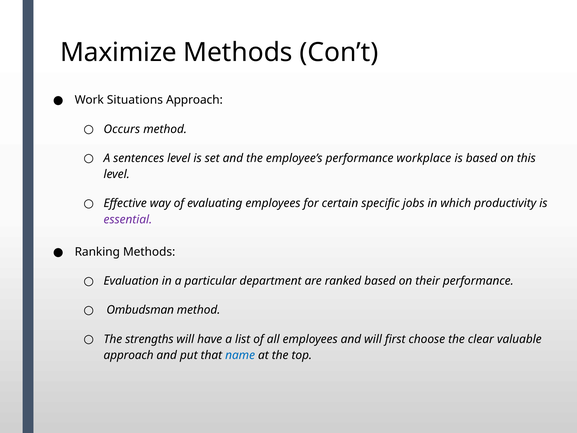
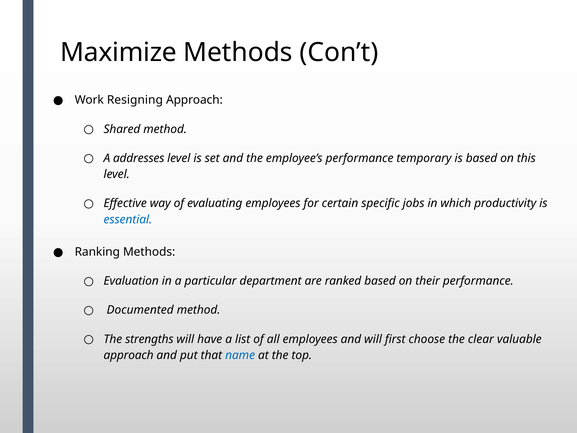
Situations: Situations -> Resigning
Occurs: Occurs -> Shared
sentences: sentences -> addresses
workplace: workplace -> temporary
essential colour: purple -> blue
Ombudsman: Ombudsman -> Documented
